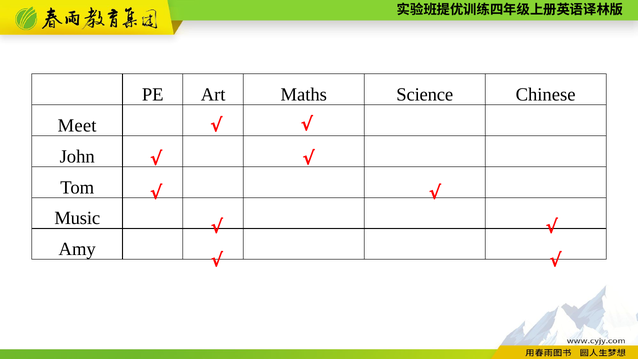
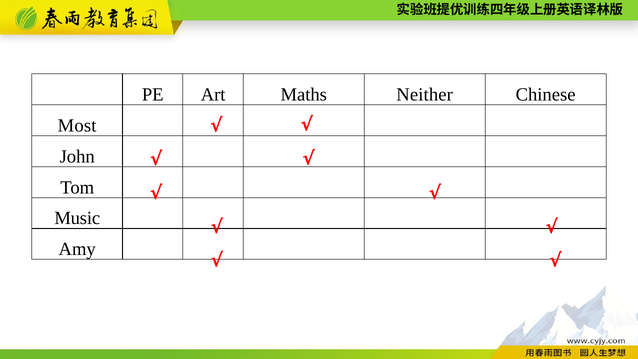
Science: Science -> Neither
Meet: Meet -> Most
